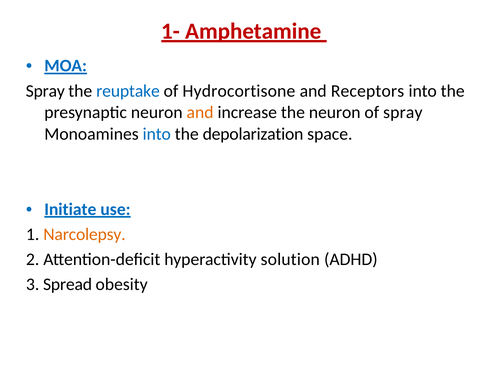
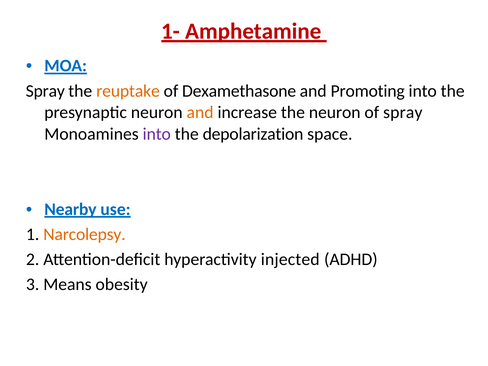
reuptake colour: blue -> orange
Hydrocortisone: Hydrocortisone -> Dexamethasone
Receptors: Receptors -> Promoting
into at (157, 134) colour: blue -> purple
Initiate: Initiate -> Nearby
solution: solution -> injected
Spread: Spread -> Means
